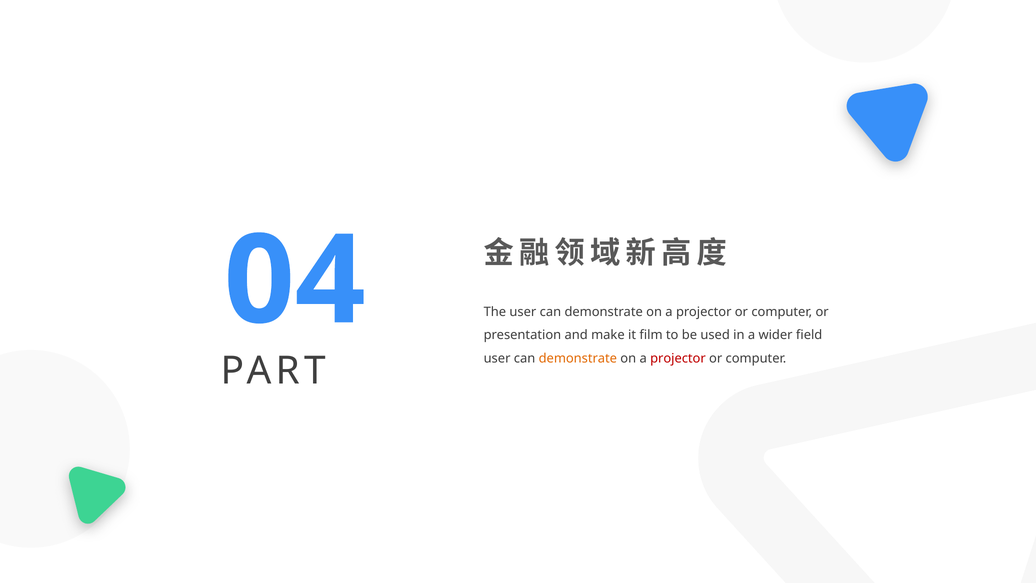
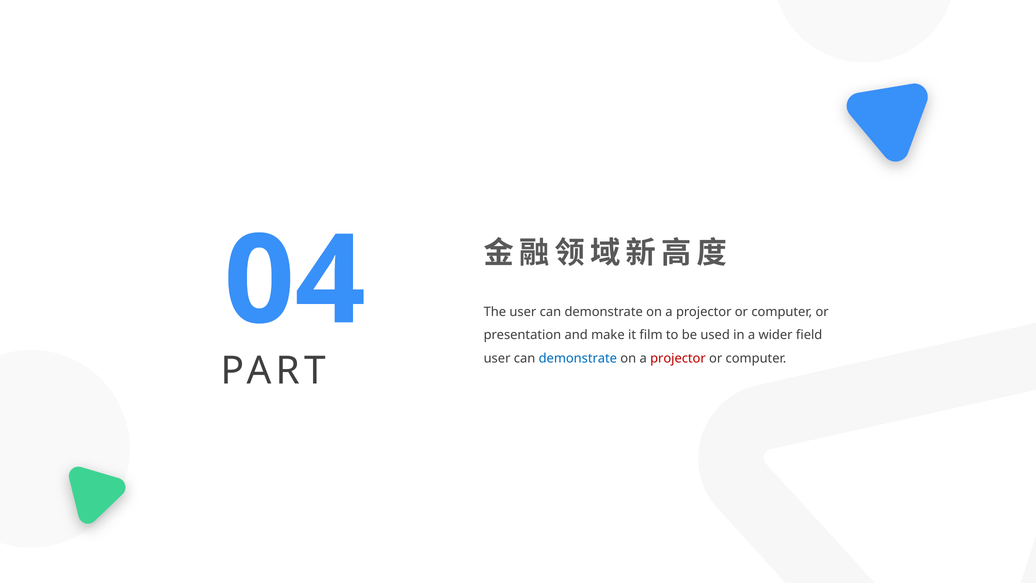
demonstrate at (578, 358) colour: orange -> blue
